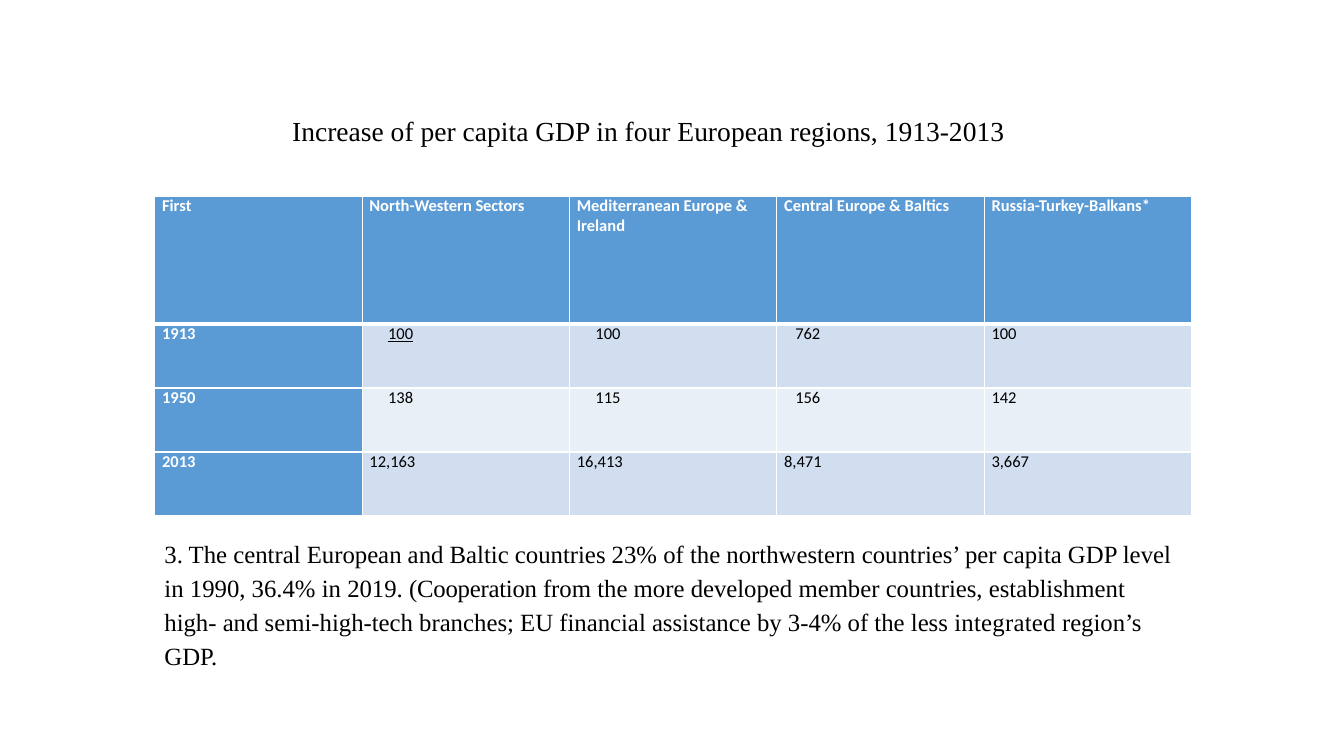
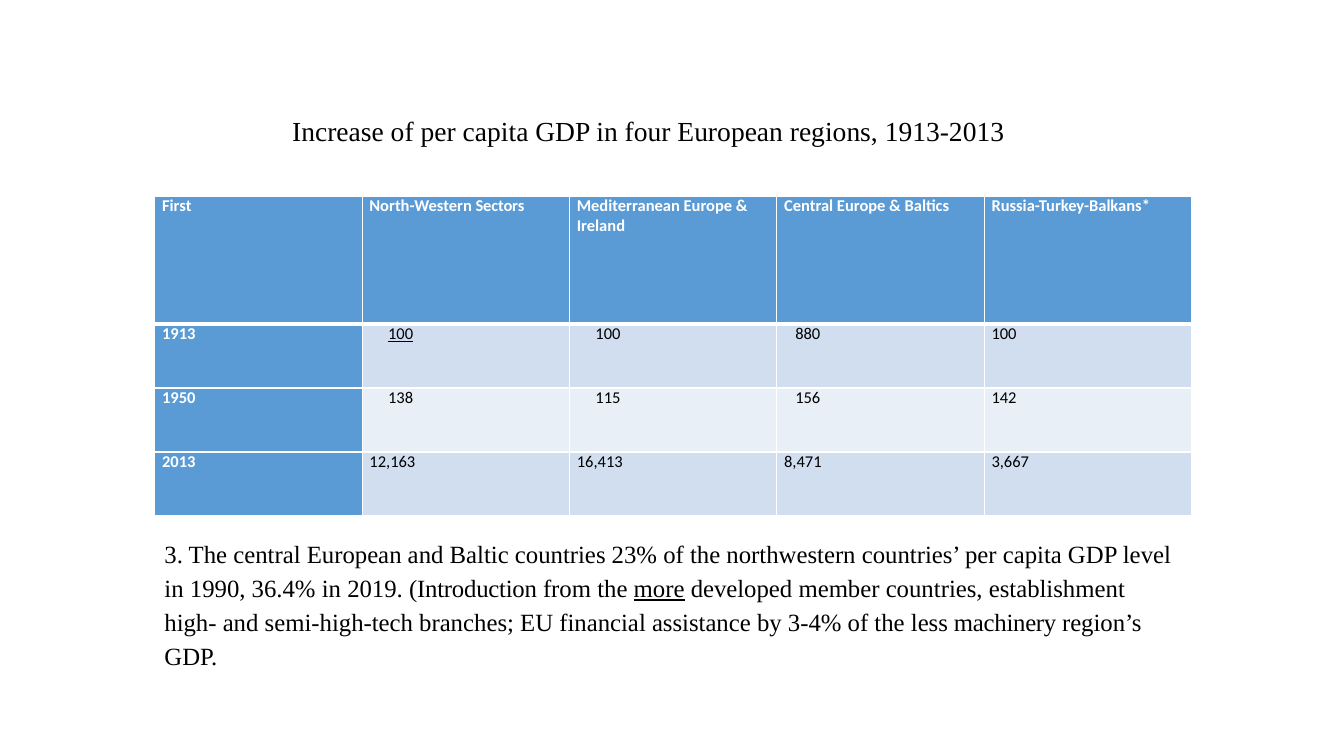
762: 762 -> 880
Cooperation: Cooperation -> Introduction
more underline: none -> present
integrated: integrated -> machinery
